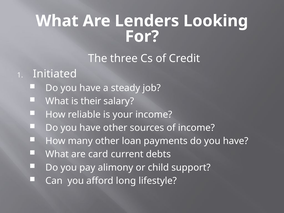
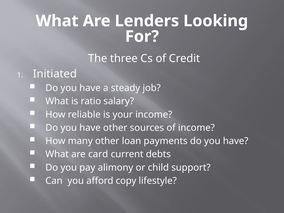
their: their -> ratio
long: long -> copy
